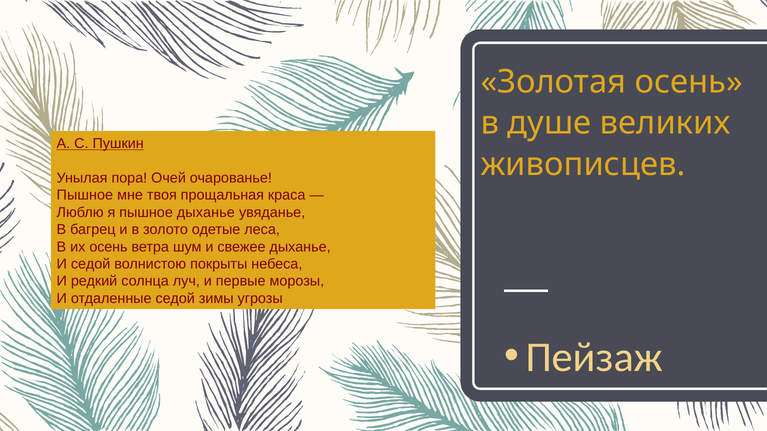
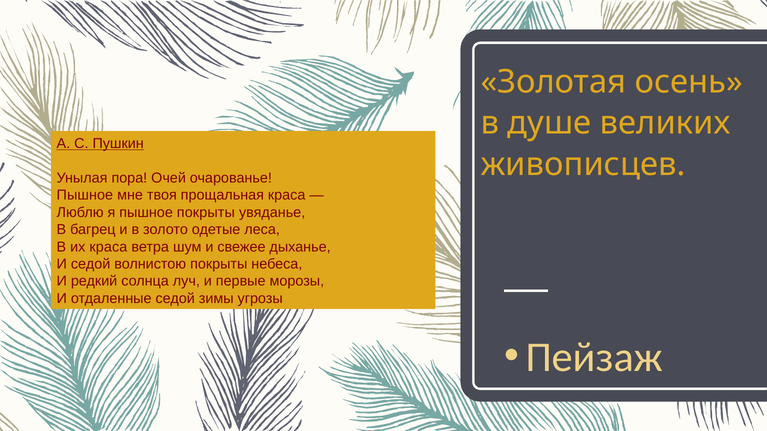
пышное дыханье: дыханье -> покрыты
их осень: осень -> краса
